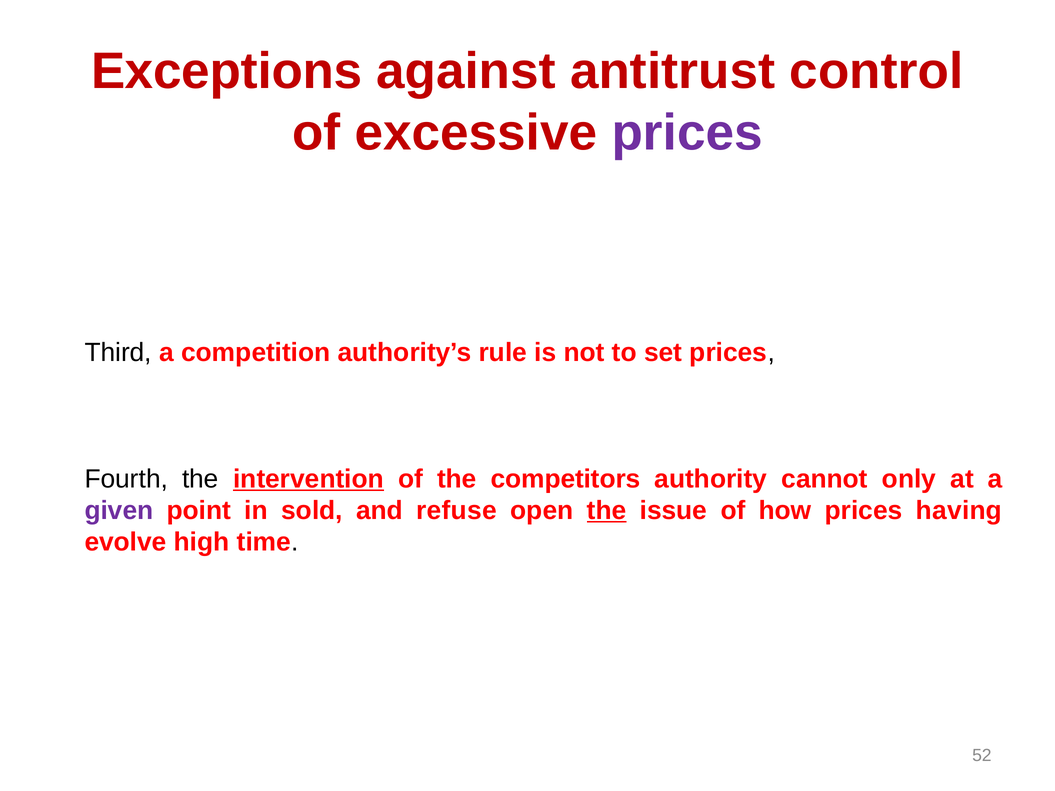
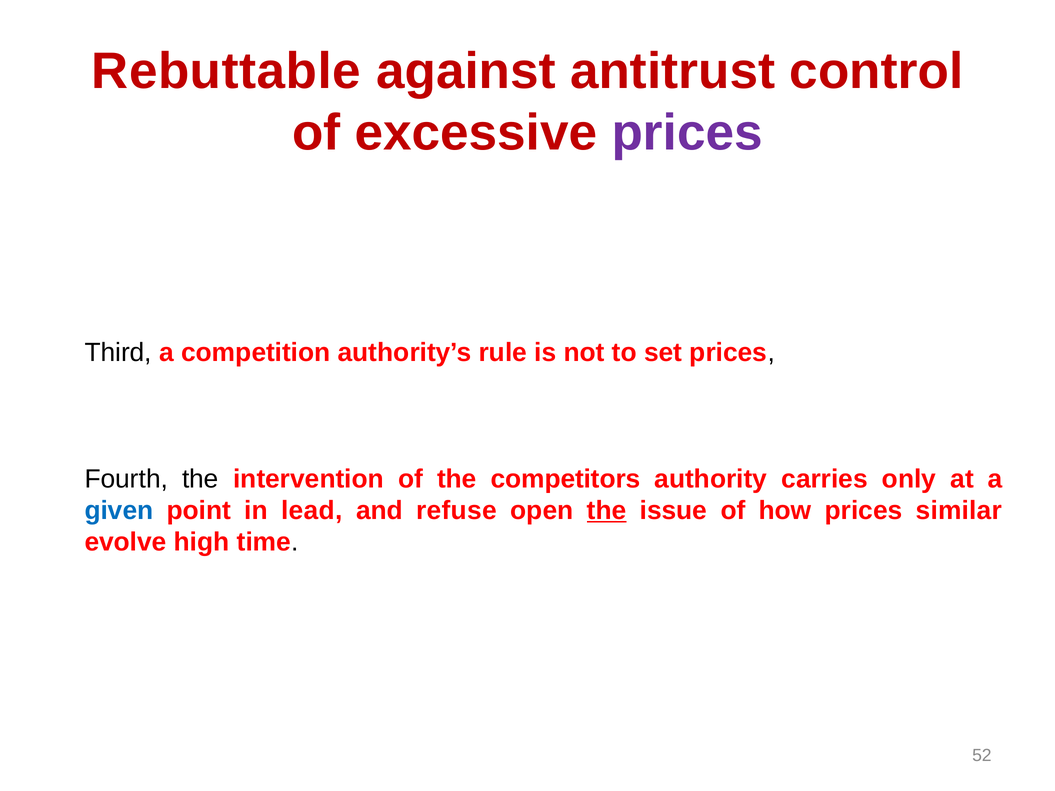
Exceptions: Exceptions -> Rebuttable
intervention underline: present -> none
cannot: cannot -> carries
given colour: purple -> blue
sold: sold -> lead
having: having -> similar
